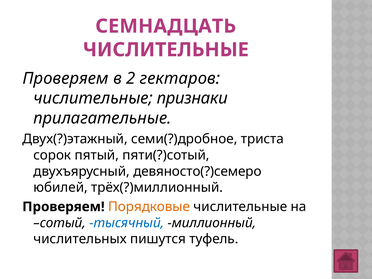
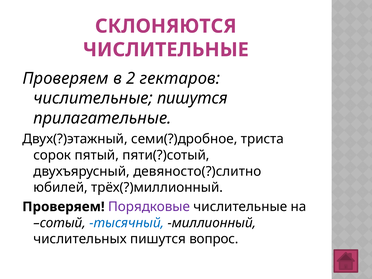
СЕМНАДЦАТЬ: СЕМНАДЦАТЬ -> СКЛОНЯЮТСЯ
числительные признаки: признаки -> пишутся
девяносто(?)семеро: девяносто(?)семеро -> девяносто(?)слитно
Порядковые colour: orange -> purple
туфель: туфель -> вопрос
